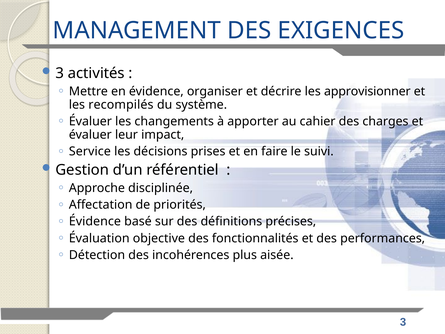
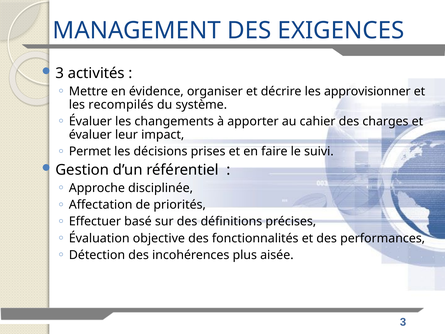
Service: Service -> Permet
Évidence at (95, 221): Évidence -> Effectuer
